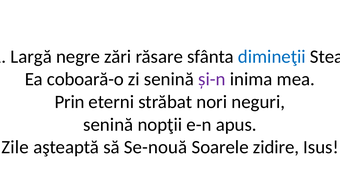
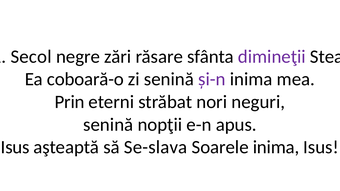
Largă: Largă -> Secol
dimineţii colour: blue -> purple
Zile at (15, 147): Zile -> Isus
Se-nouă: Se-nouă -> Se-slava
Soarele zidire: zidire -> inima
